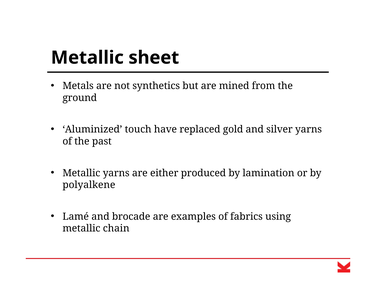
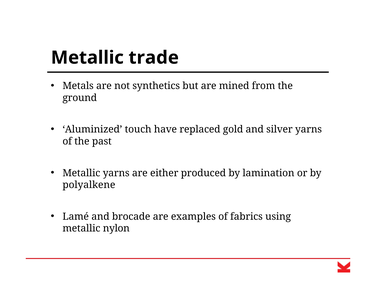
sheet: sheet -> trade
chain: chain -> nylon
